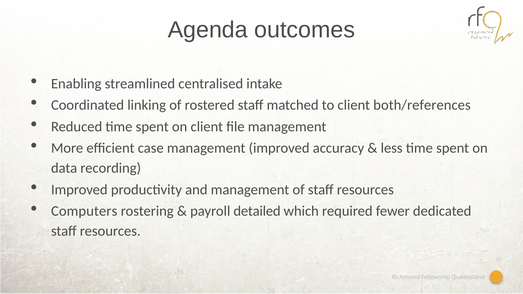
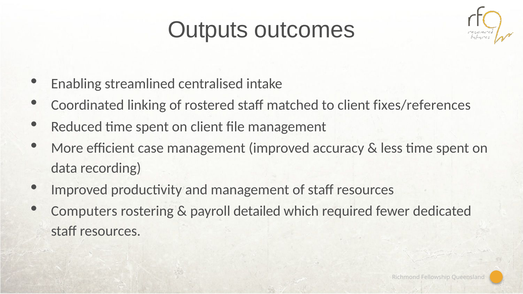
Agenda: Agenda -> Outputs
both/references: both/references -> fixes/references
